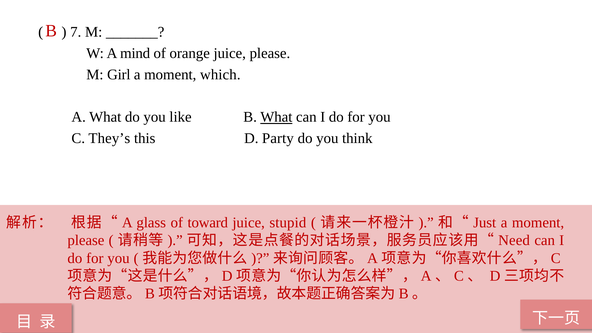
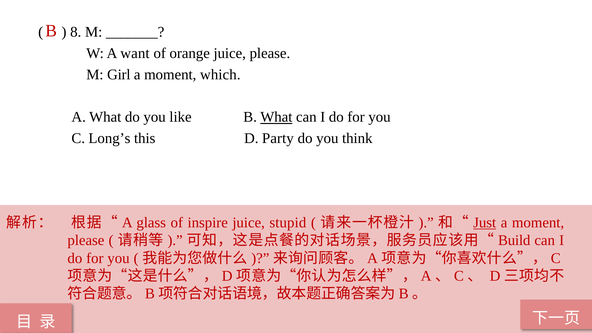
7: 7 -> 8
mind: mind -> want
They’s: They’s -> Long’s
toward: toward -> inspire
Just underline: none -> present
Need: Need -> Build
